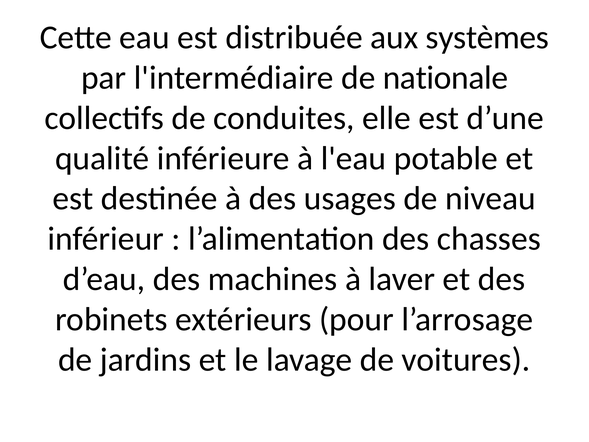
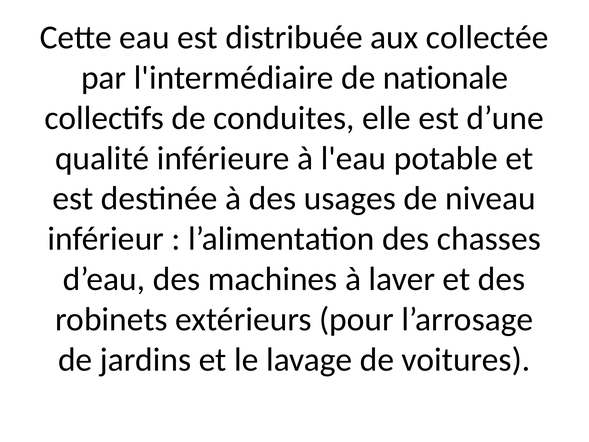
systèmes: systèmes -> collectée
